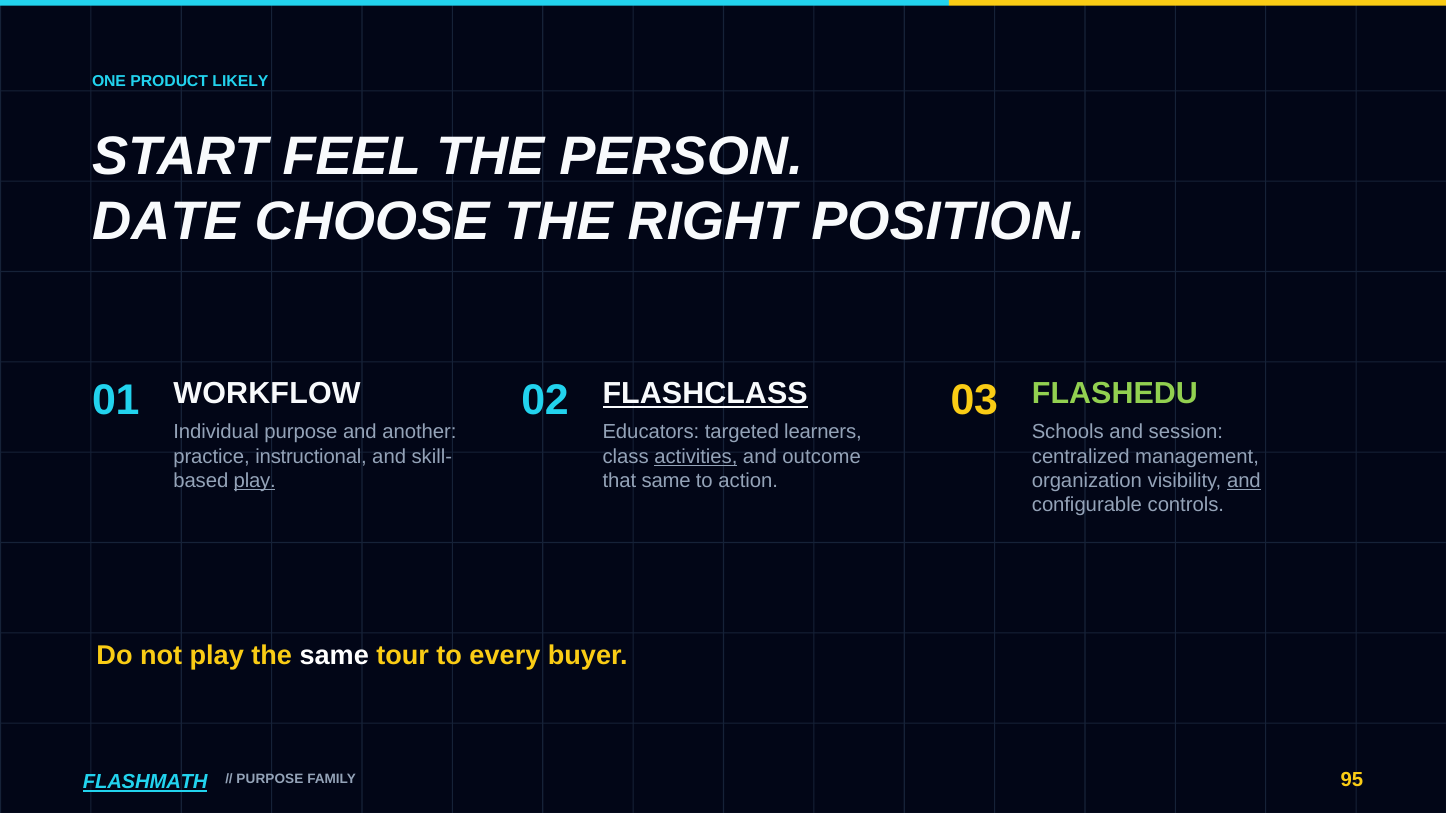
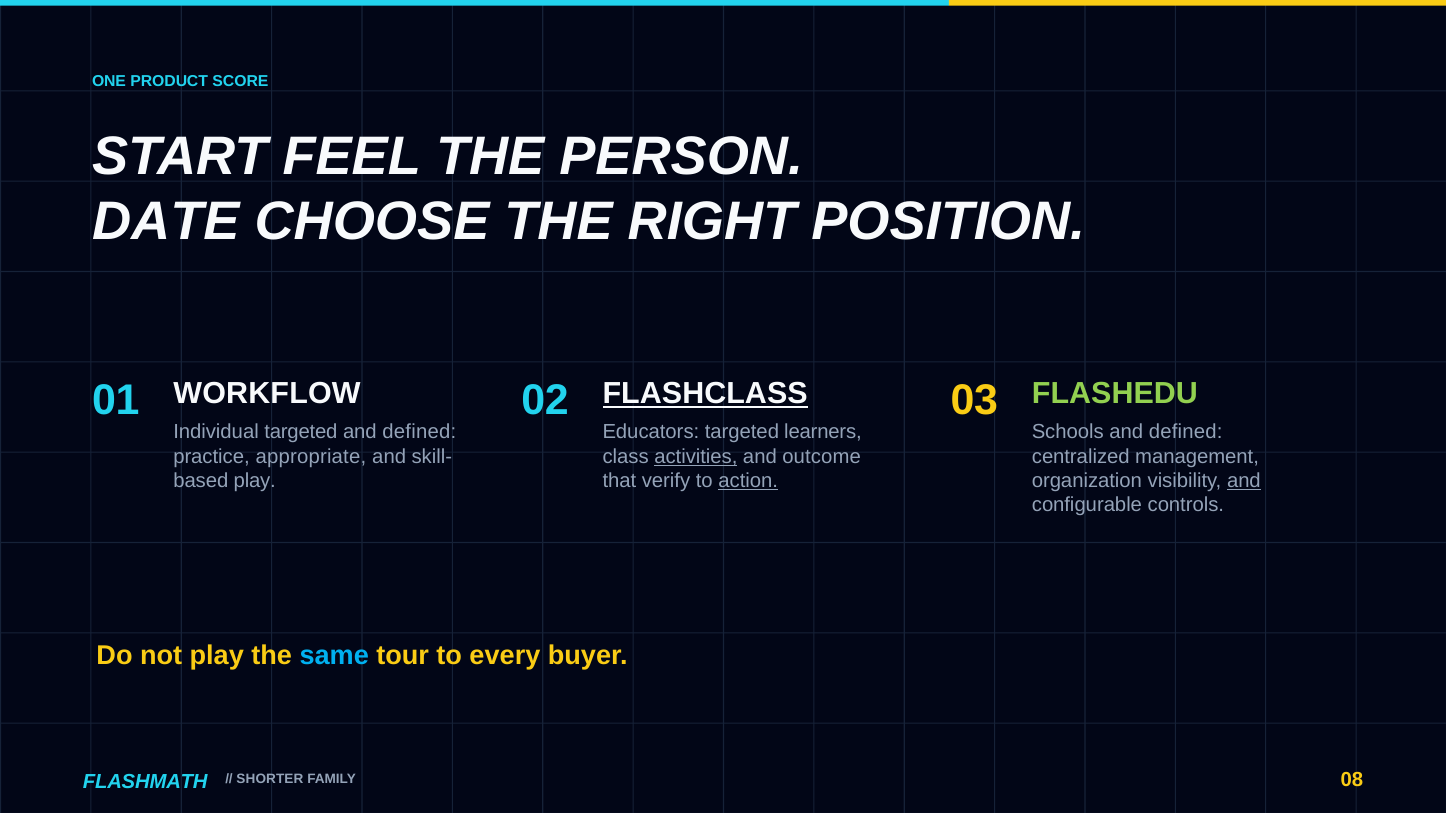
LIKELY: LIKELY -> SCORE
Individual purpose: purpose -> targeted
another at (419, 432): another -> defined
Schools and session: session -> defined
instructional: instructional -> appropriate
play at (255, 481) underline: present -> none
that same: same -> verify
action underline: none -> present
same at (334, 656) colour: white -> light blue
FLASHMATH underline: present -> none
PURPOSE at (270, 779): PURPOSE -> SHORTER
95: 95 -> 08
